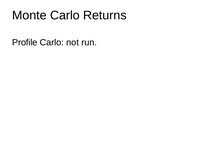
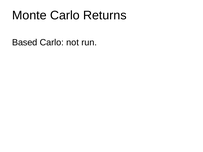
Profile: Profile -> Based
